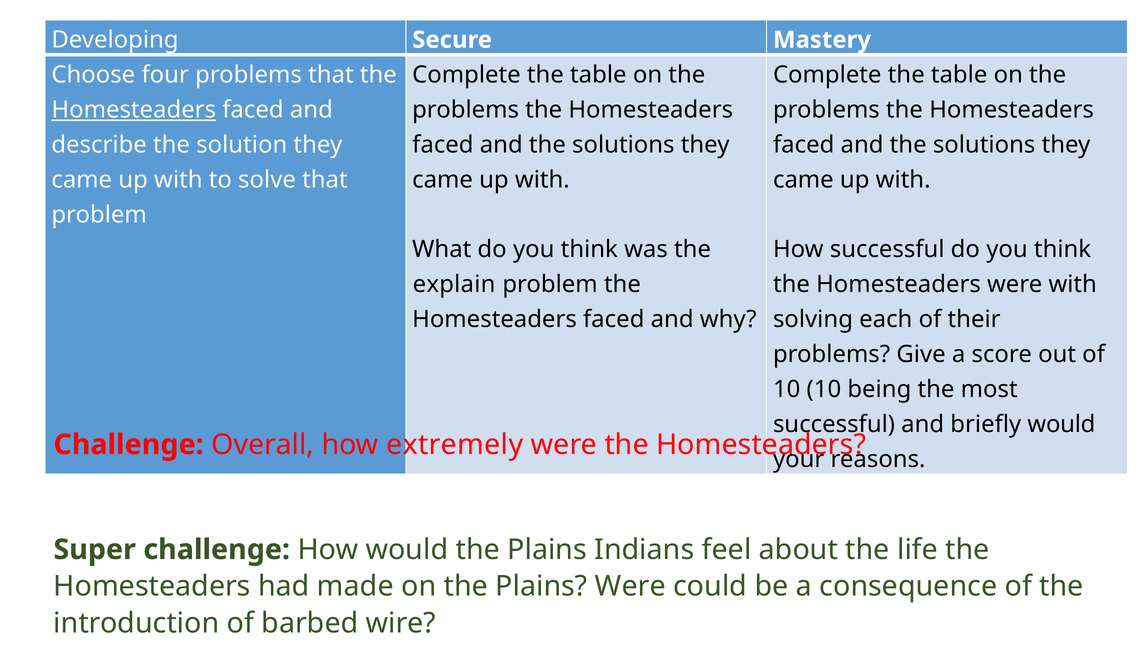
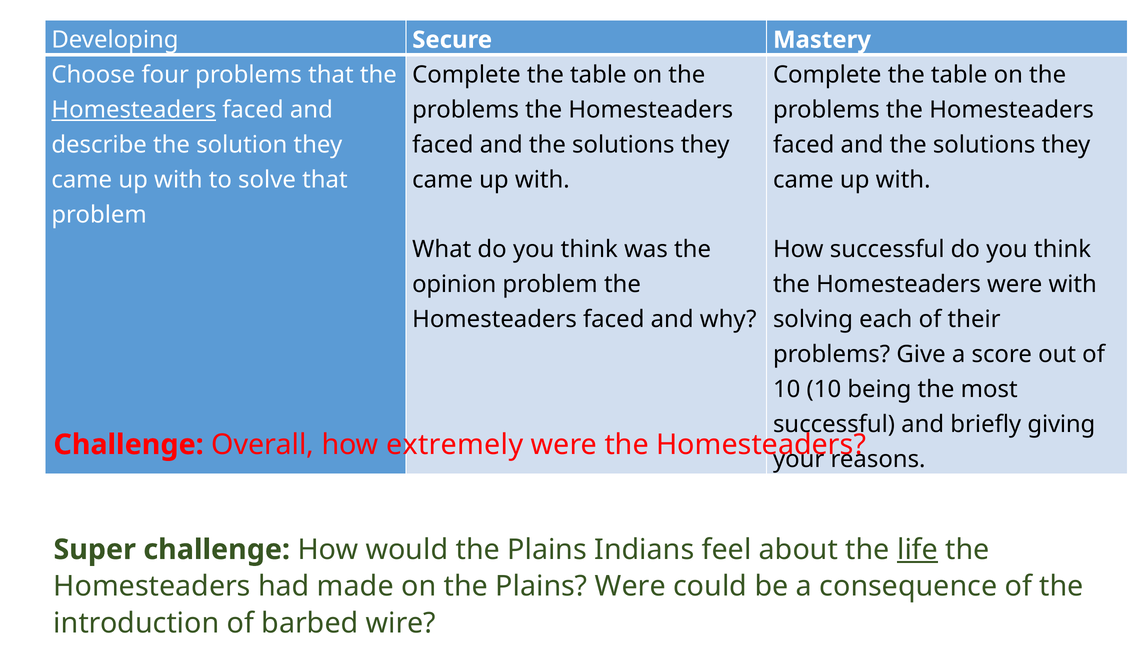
explain: explain -> opinion
briefly would: would -> giving
life underline: none -> present
